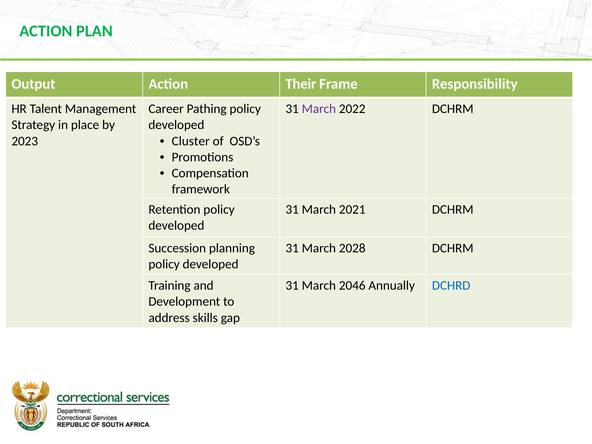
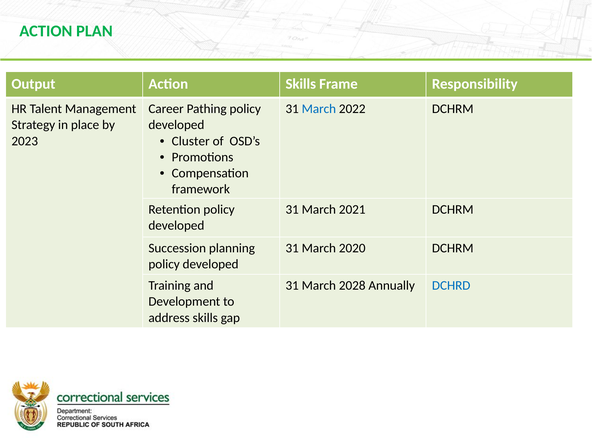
Action Their: Their -> Skills
March at (319, 109) colour: purple -> blue
2028: 2028 -> 2020
2046: 2046 -> 2028
